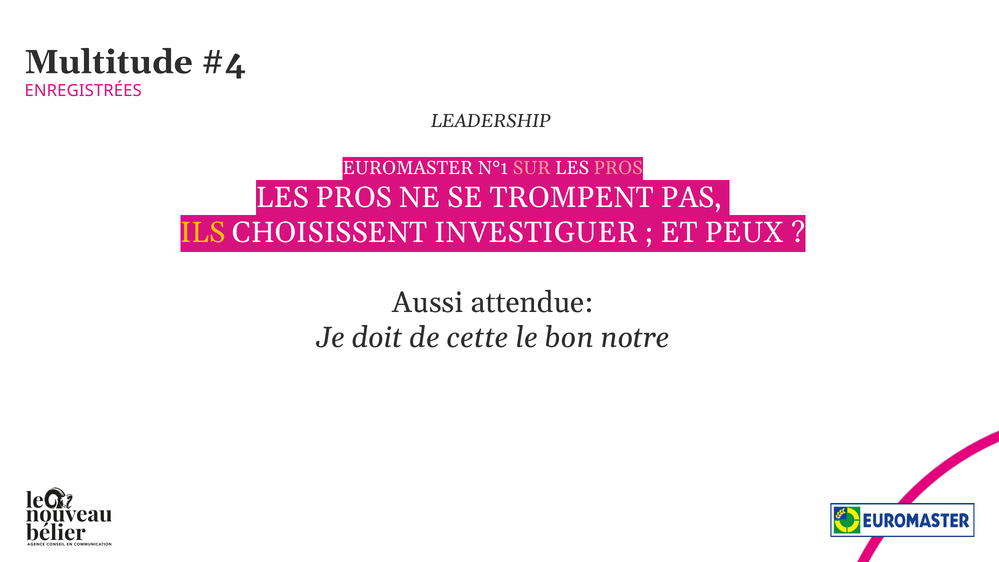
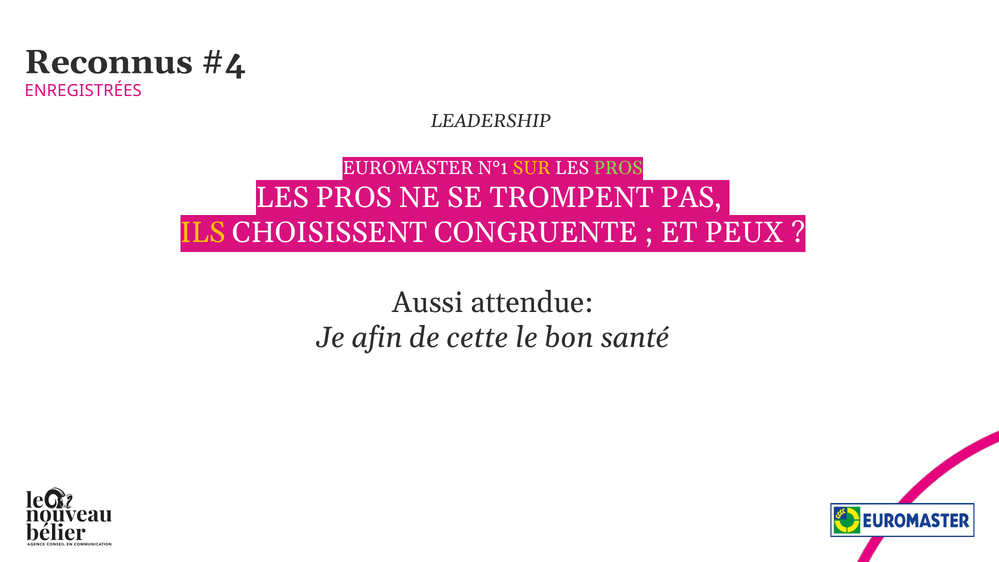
Multitude: Multitude -> Reconnus
SUR colour: pink -> yellow
PROS at (618, 168) colour: pink -> light green
INVESTIGUER: INVESTIGUER -> CONGRUENTE
doit: doit -> afin
notre: notre -> santé
